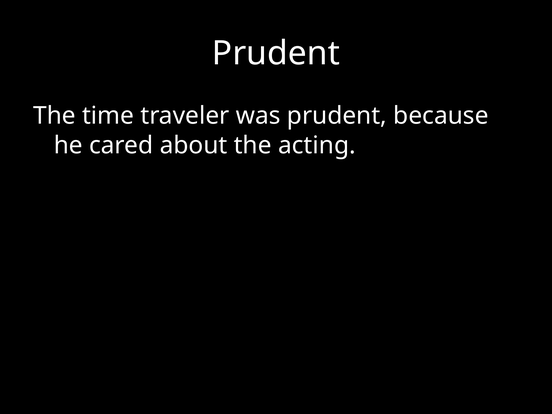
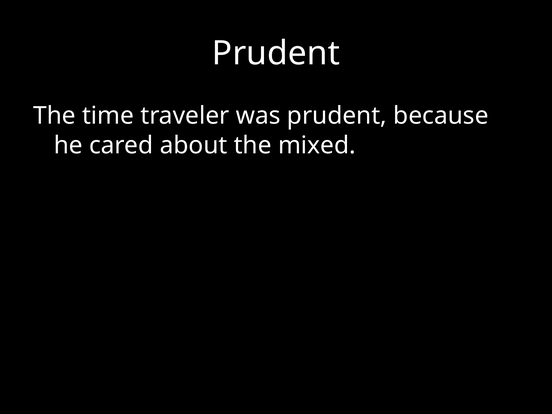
acting: acting -> mixed
